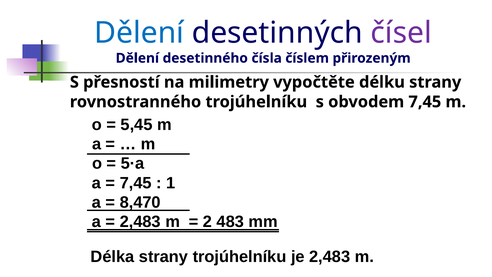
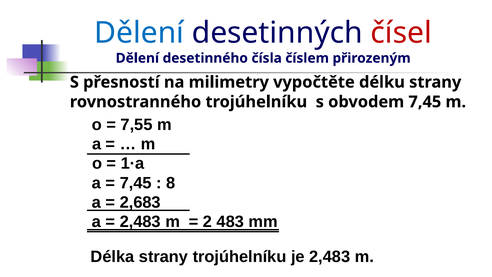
čísel colour: purple -> red
5,45: 5,45 -> 7,55
5·a: 5·a -> 1·a
1: 1 -> 8
8,470: 8,470 -> 2,683
